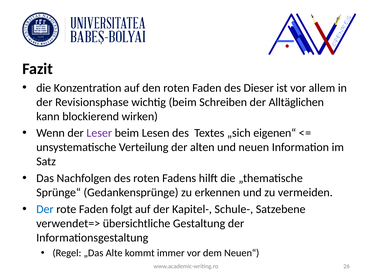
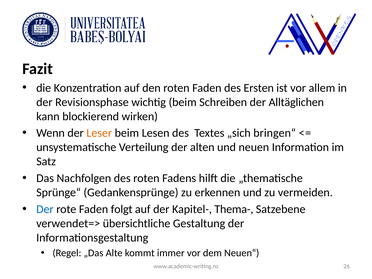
Dieser: Dieser -> Ersten
Leser colour: purple -> orange
eigenen“: eigenen“ -> bringen“
Schule-: Schule- -> Thema-
